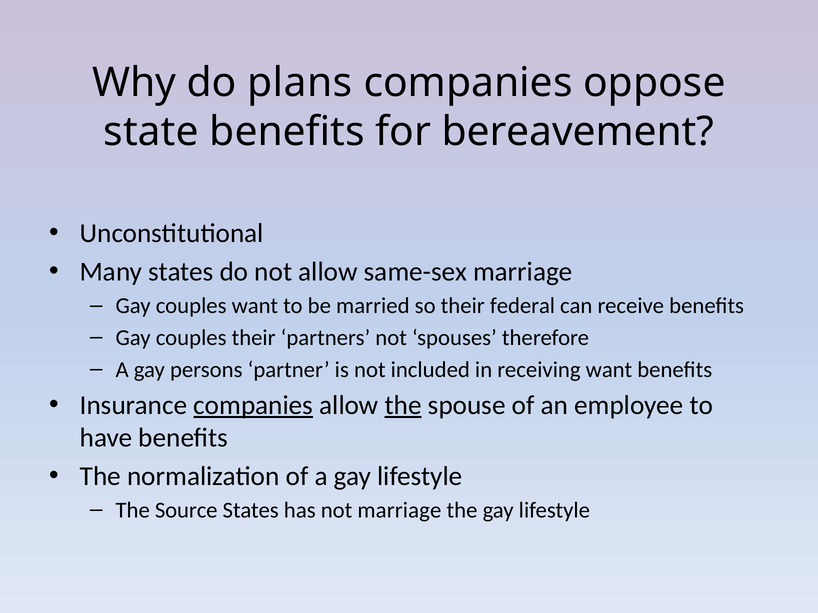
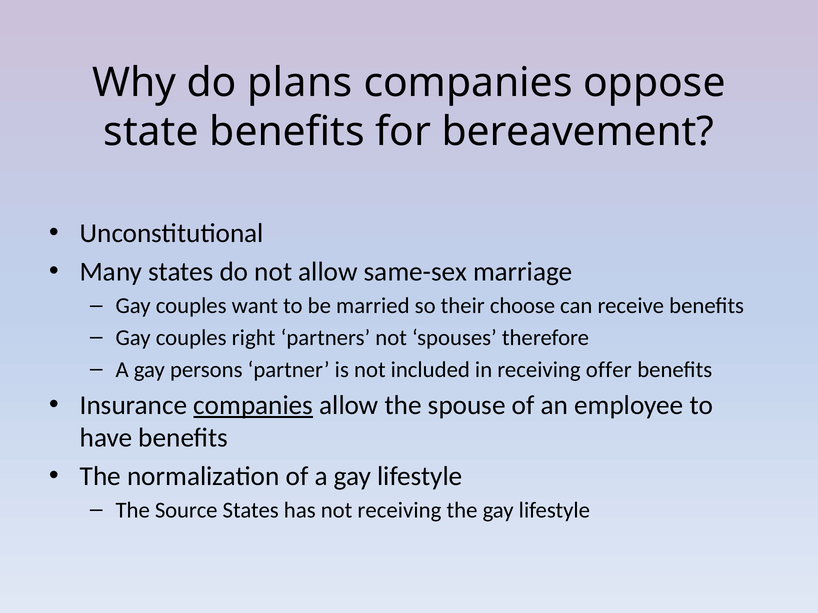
federal: federal -> choose
couples their: their -> right
receiving want: want -> offer
the at (403, 406) underline: present -> none
not marriage: marriage -> receiving
